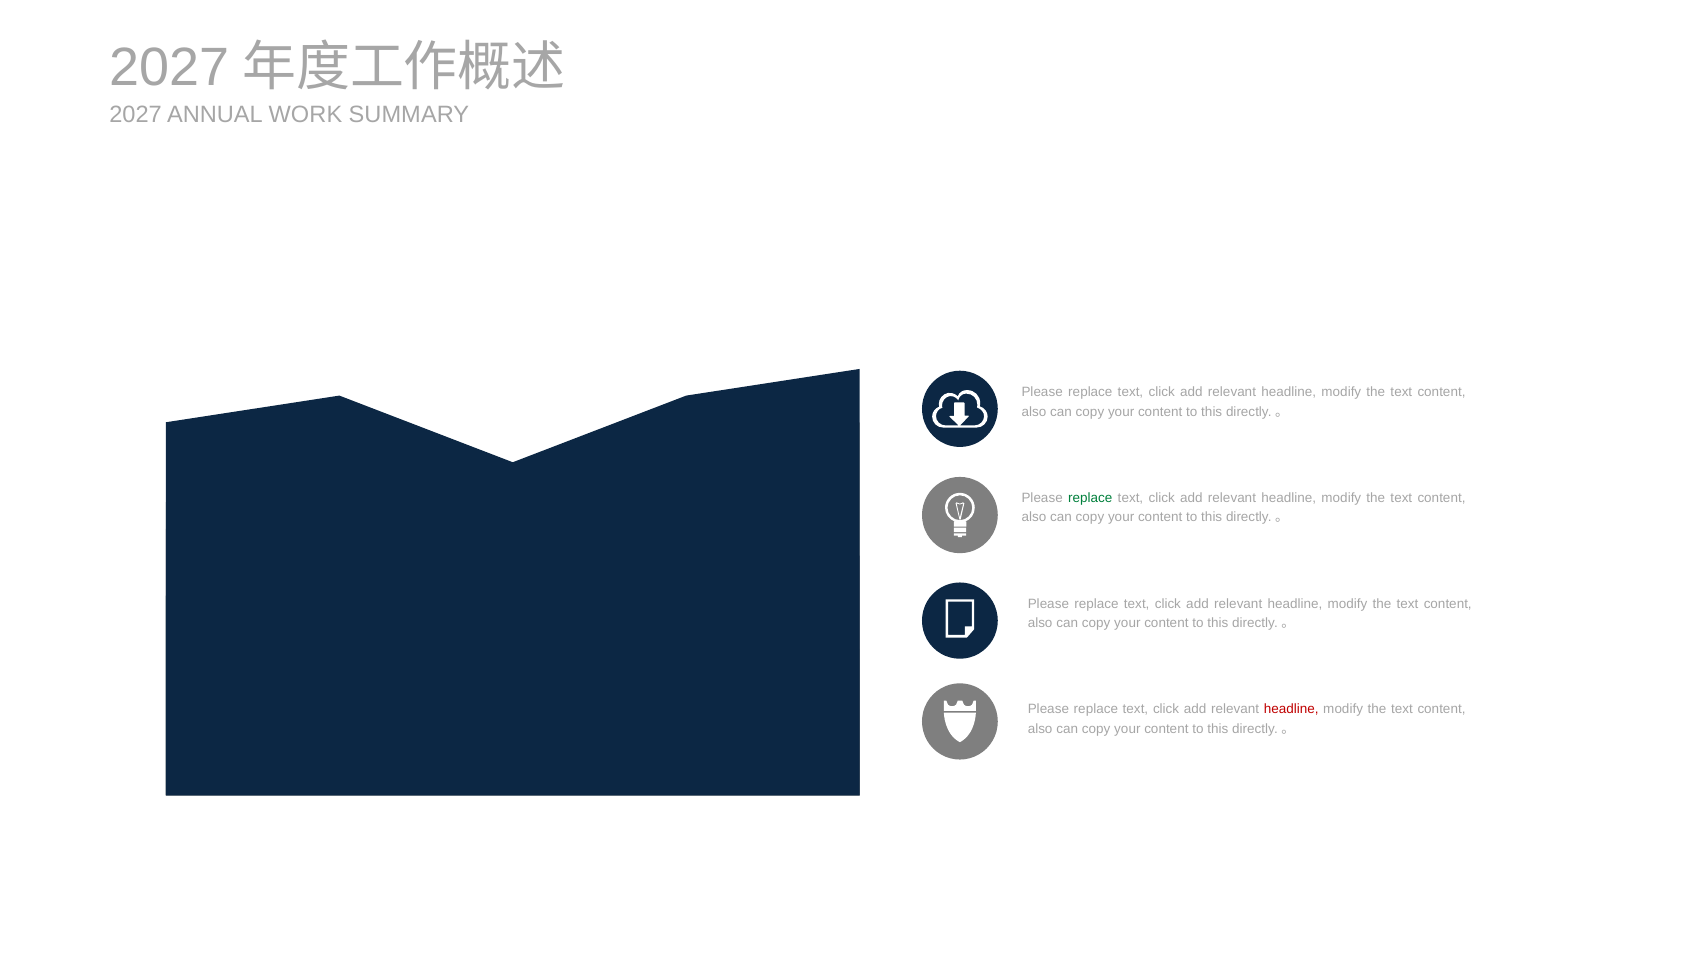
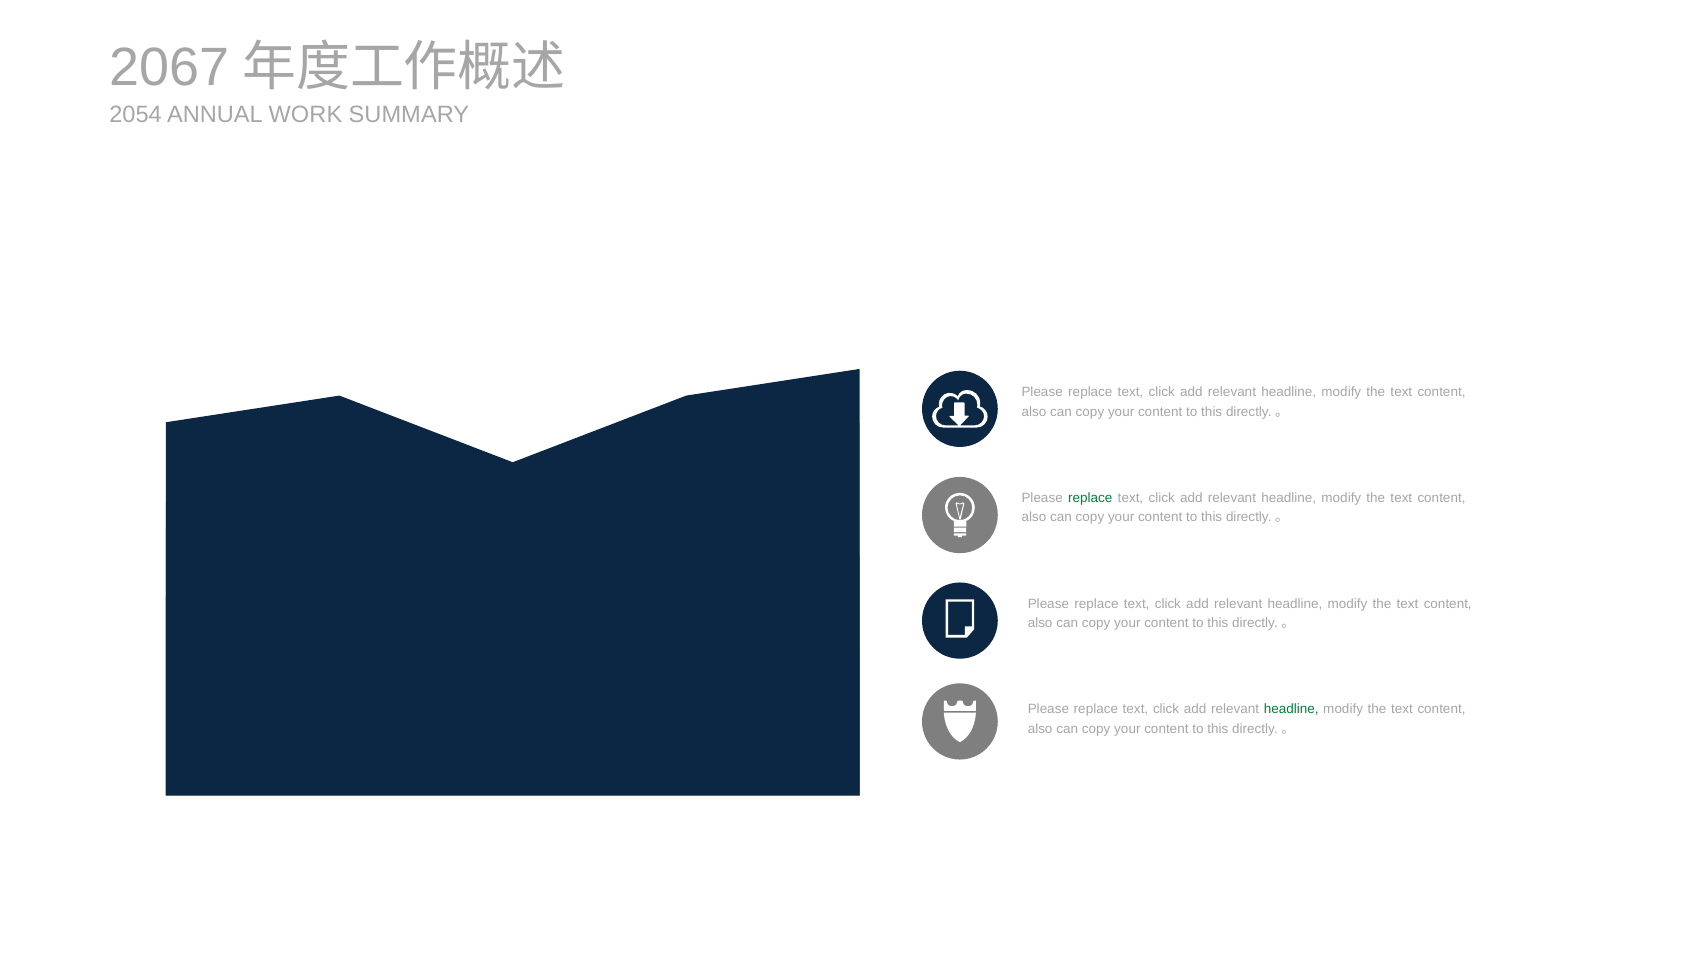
2027 at (169, 67): 2027 -> 2067
2027 at (136, 114): 2027 -> 2054
headline at (1291, 709) colour: red -> green
